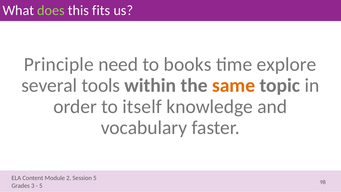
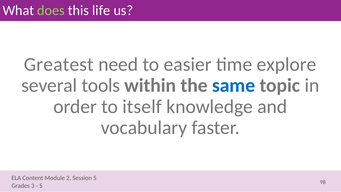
fits: fits -> life
Principle: Principle -> Greatest
books: books -> easier
same colour: orange -> blue
